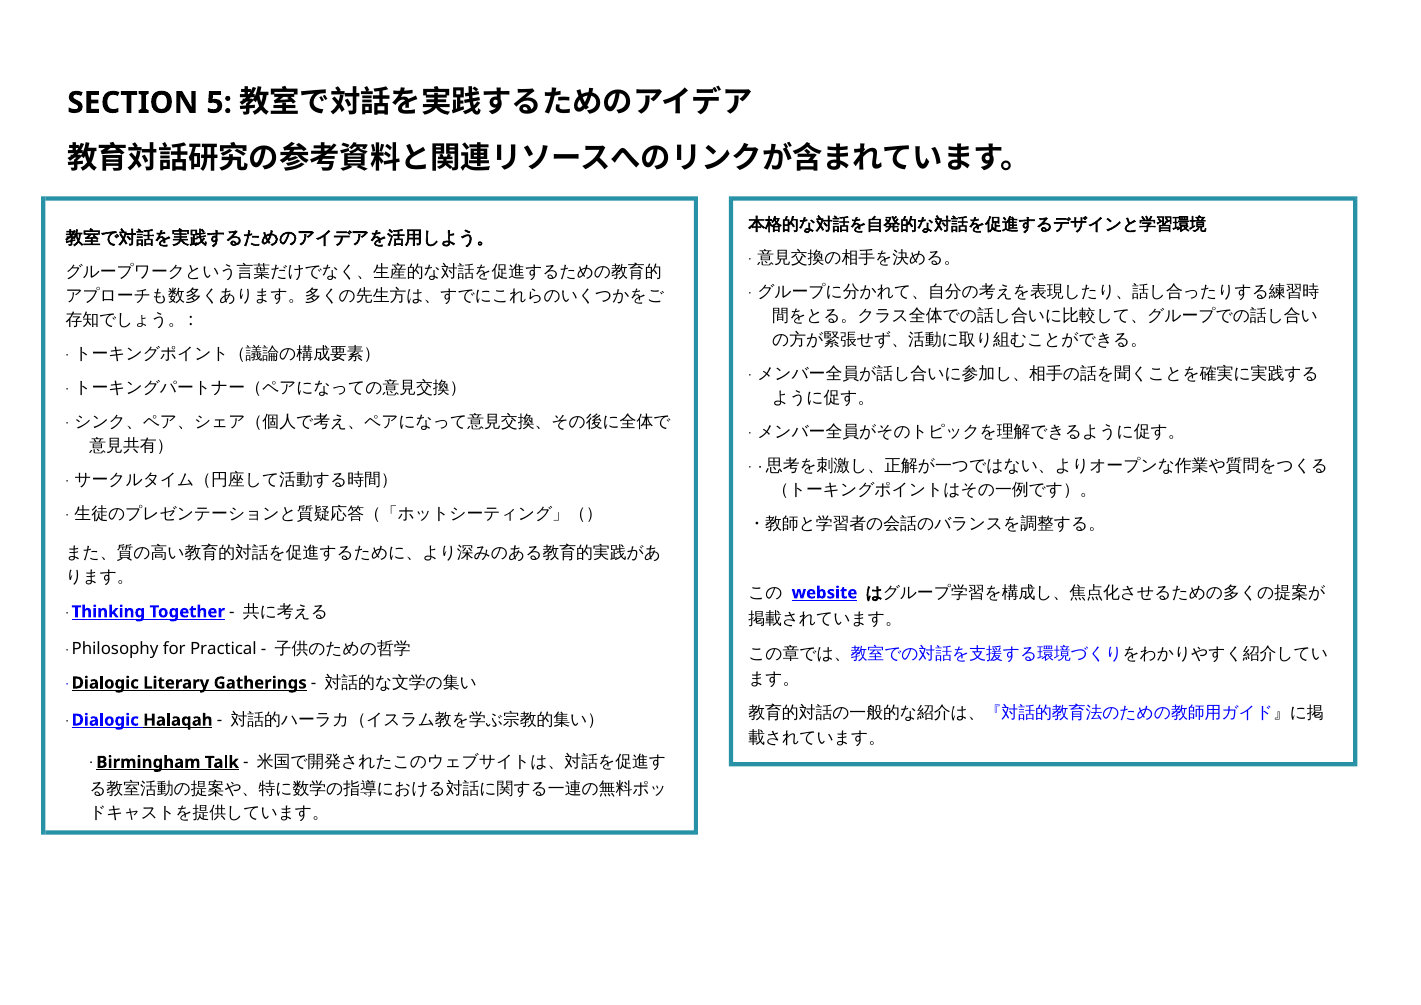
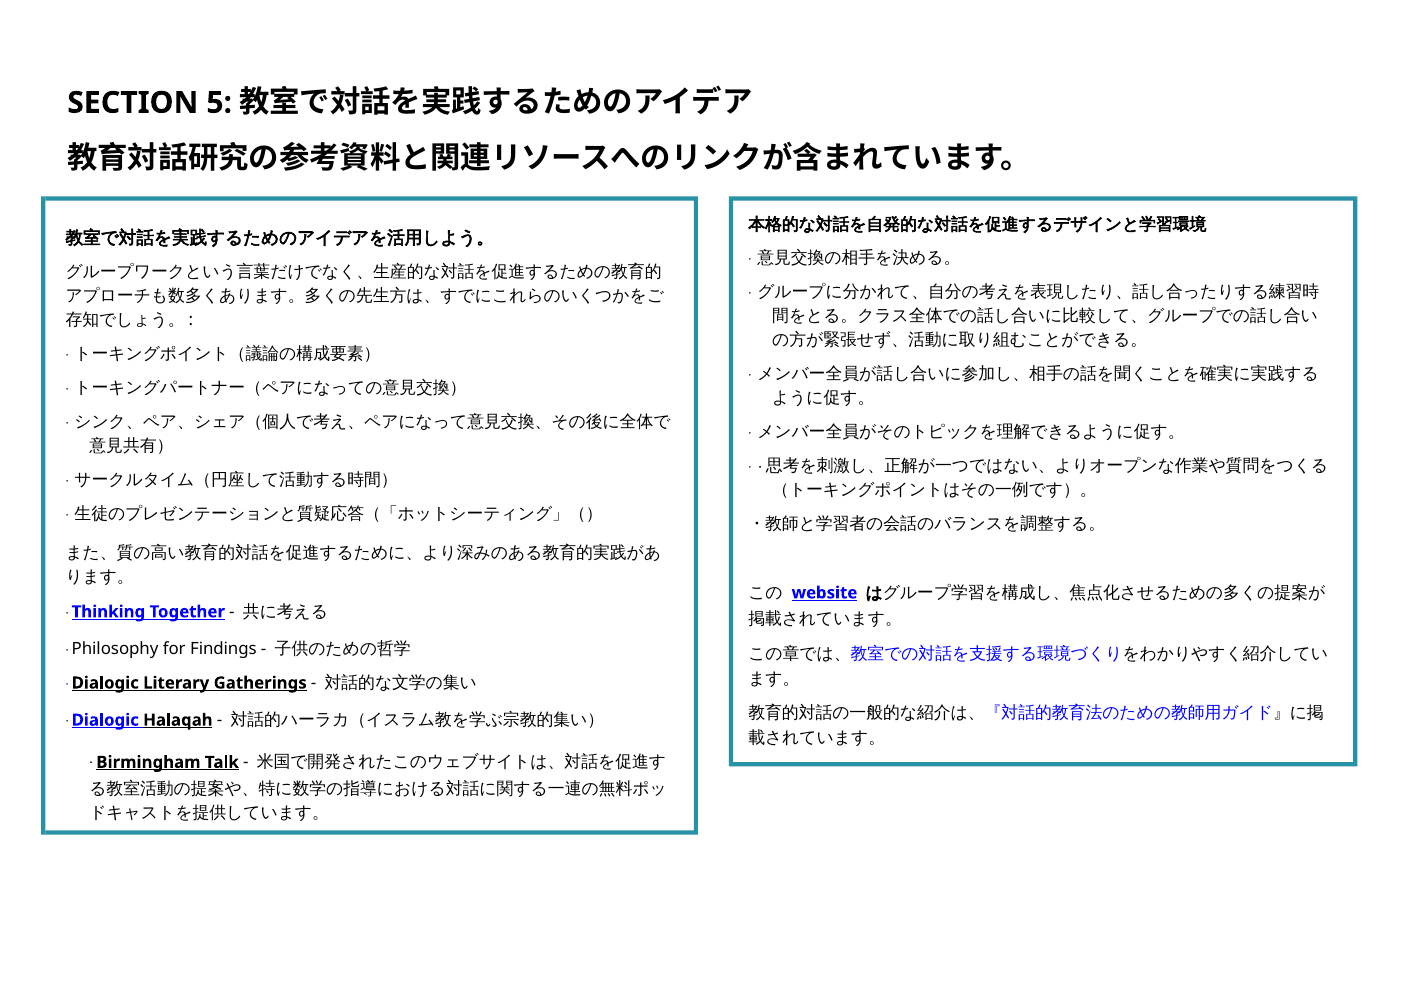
Practical: Practical -> Findings
